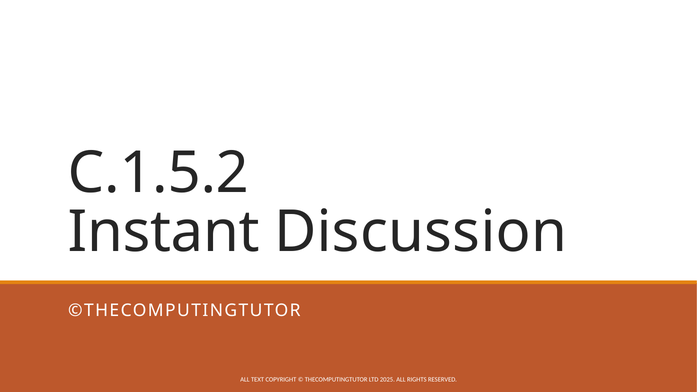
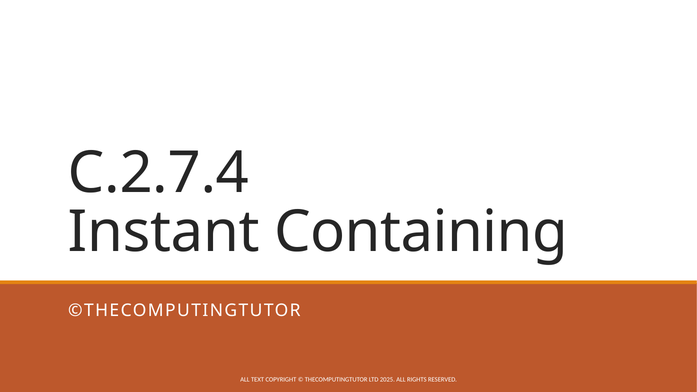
C.1.5.2: C.1.5.2 -> C.2.7.4
Discussion: Discussion -> Containing
